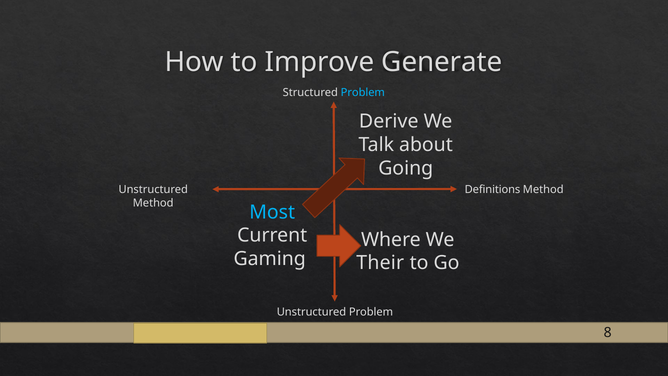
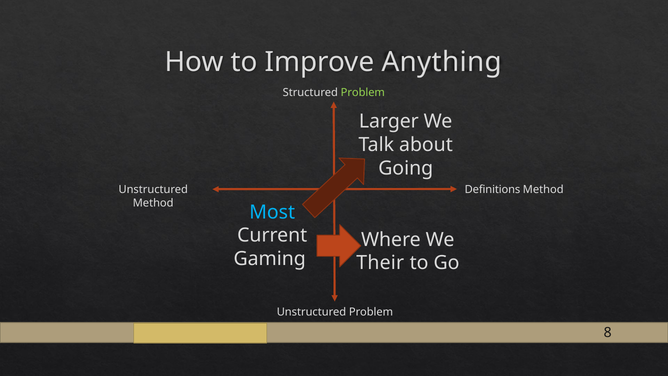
Generate: Generate -> Anything
Problem at (363, 92) colour: light blue -> light green
Derive: Derive -> Larger
